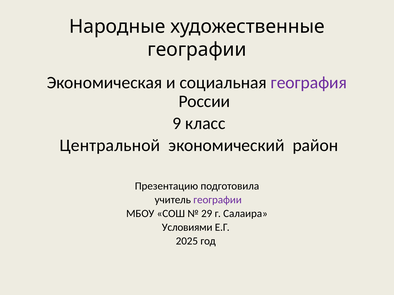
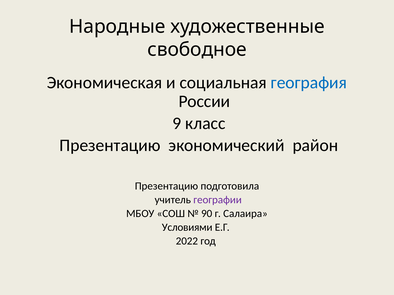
географии at (197, 50): географии -> свободное
география colour: purple -> blue
Центральной at (110, 146): Центральной -> Презентацию
29: 29 -> 90
2025: 2025 -> 2022
